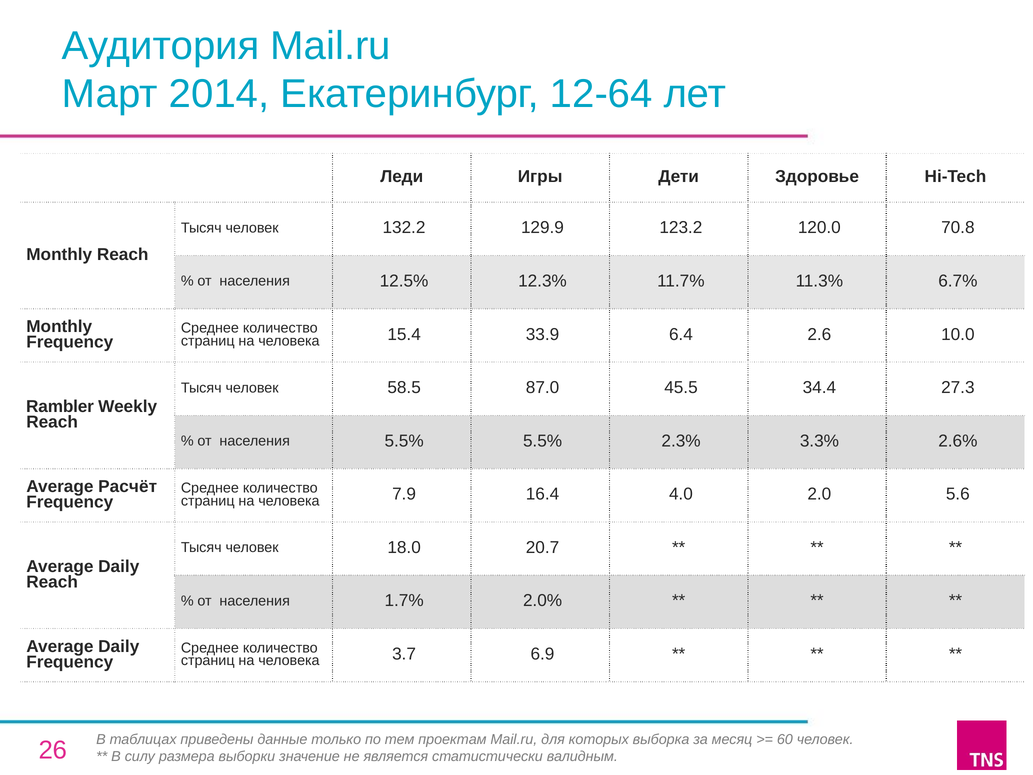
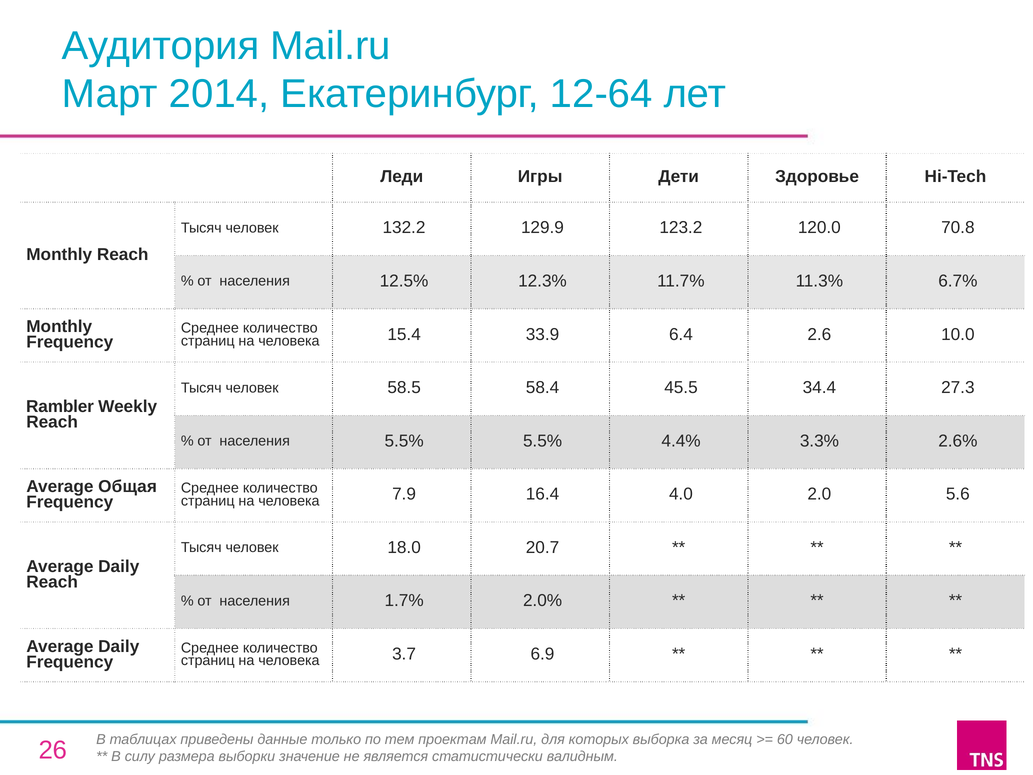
87.0: 87.0 -> 58.4
2.3%: 2.3% -> 4.4%
Расчёт: Расчёт -> Общая
